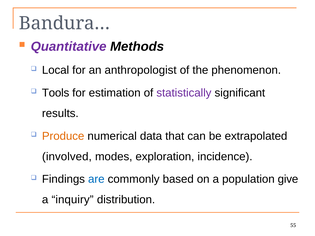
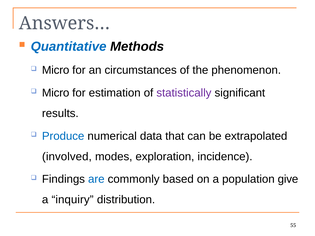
Bandura…: Bandura… -> Answers…
Quantitative colour: purple -> blue
Local at (56, 70): Local -> Micro
anthropologist: anthropologist -> circumstances
Tools at (56, 93): Tools -> Micro
Produce colour: orange -> blue
